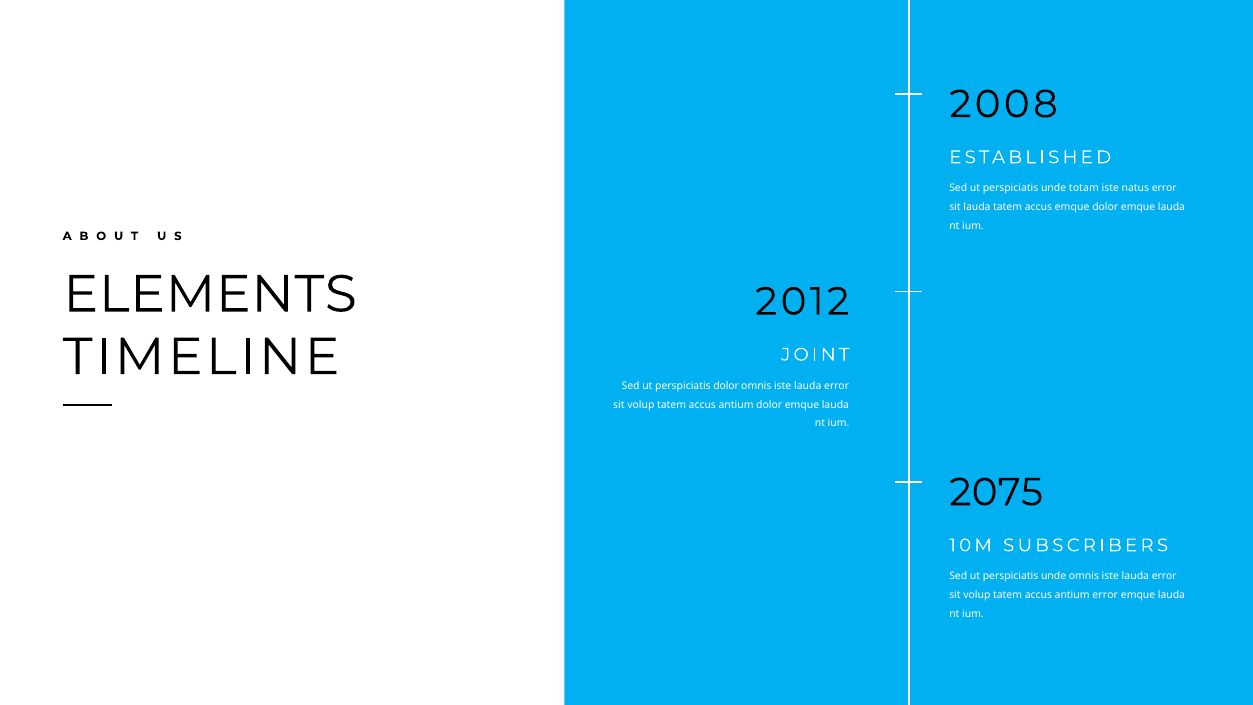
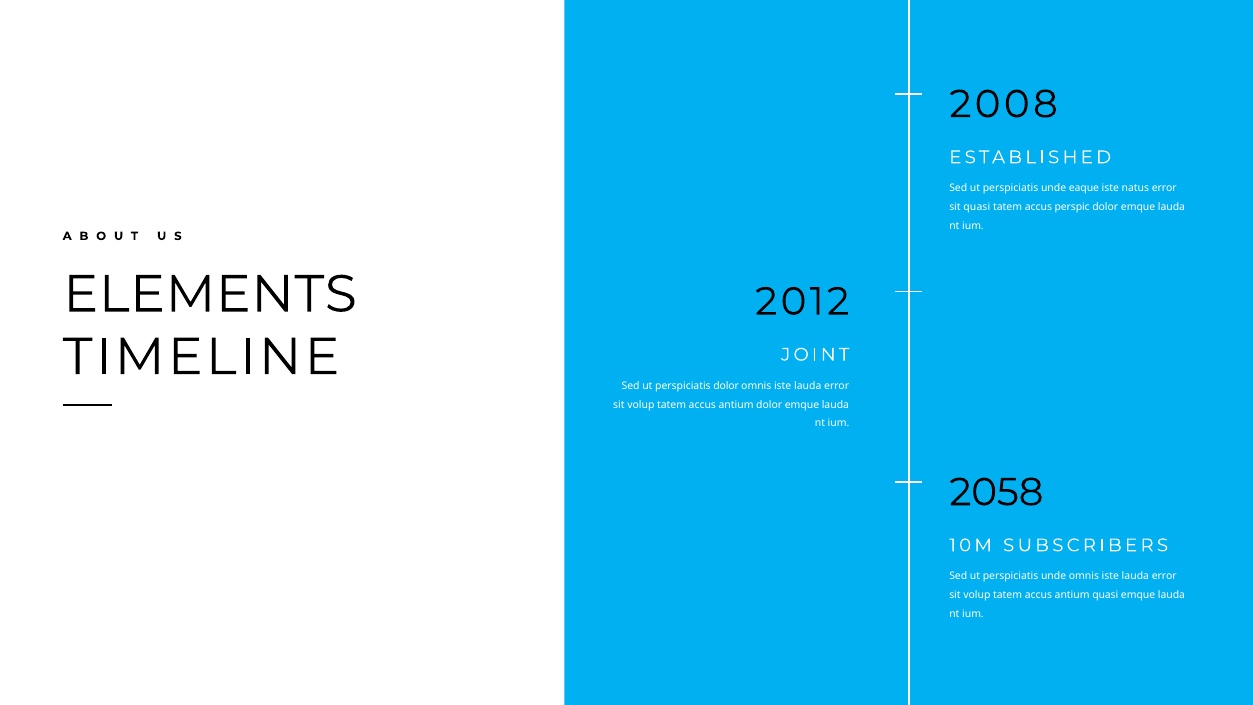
totam: totam -> eaque
sit lauda: lauda -> quasi
accus emque: emque -> perspic
2075: 2075 -> 2058
antium error: error -> quasi
